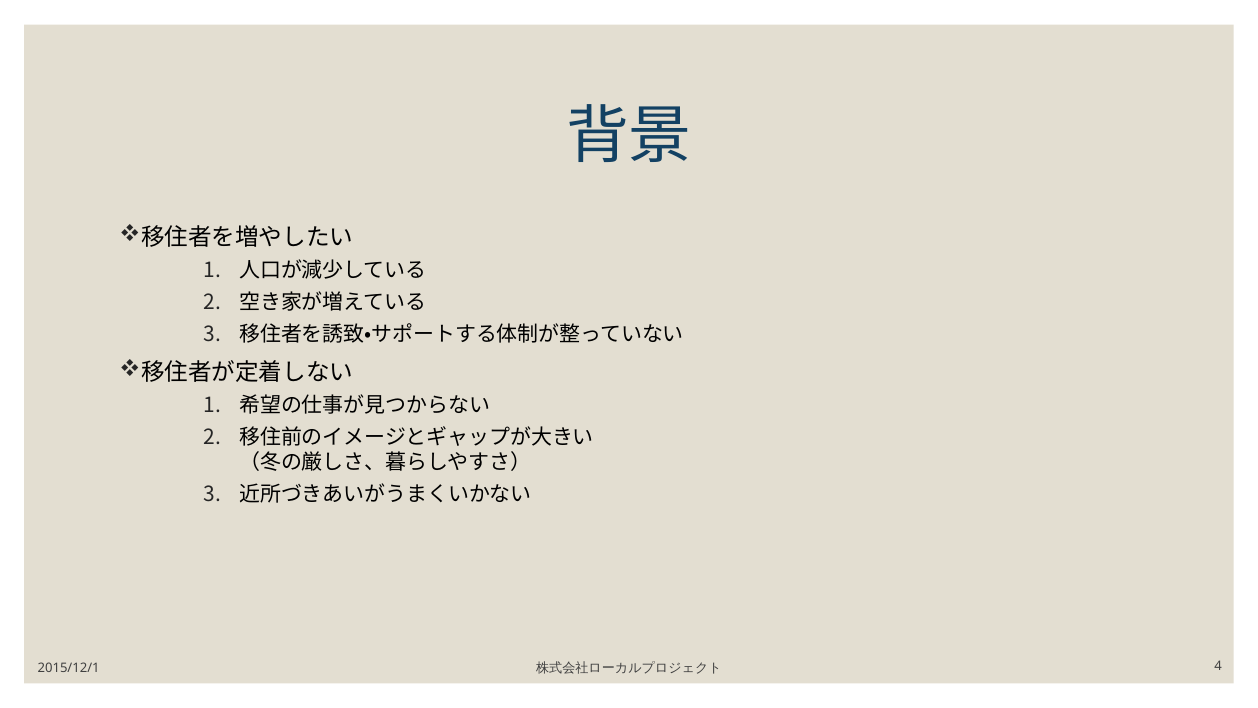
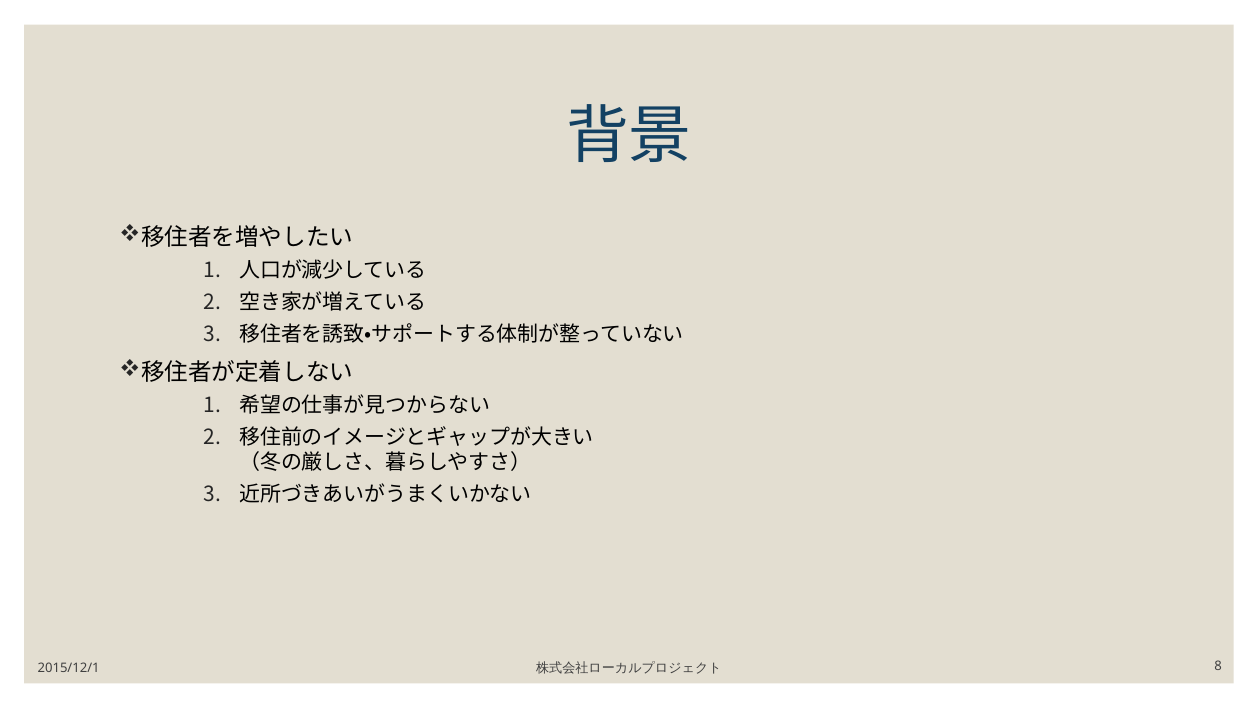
4: 4 -> 8
